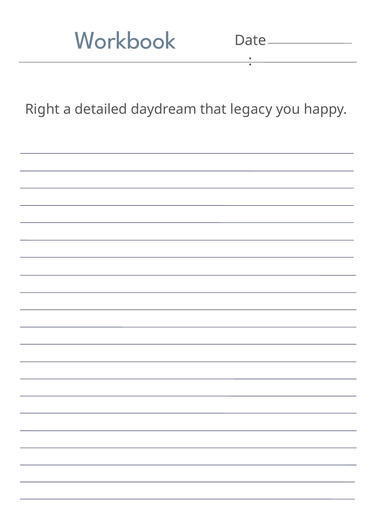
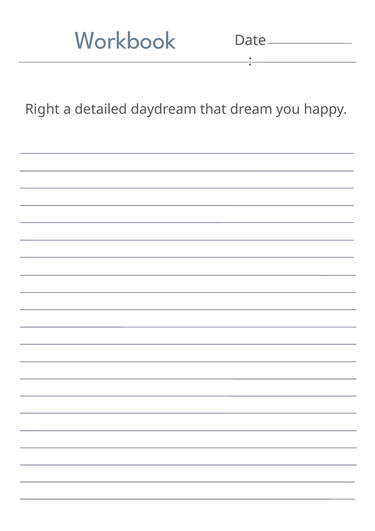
legacy: legacy -> dream
